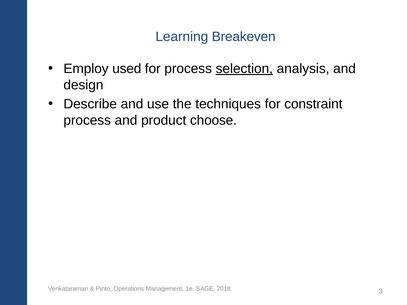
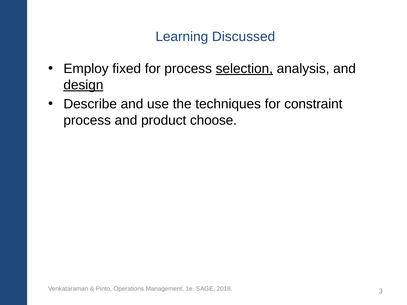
Breakeven: Breakeven -> Discussed
used: used -> fixed
design underline: none -> present
